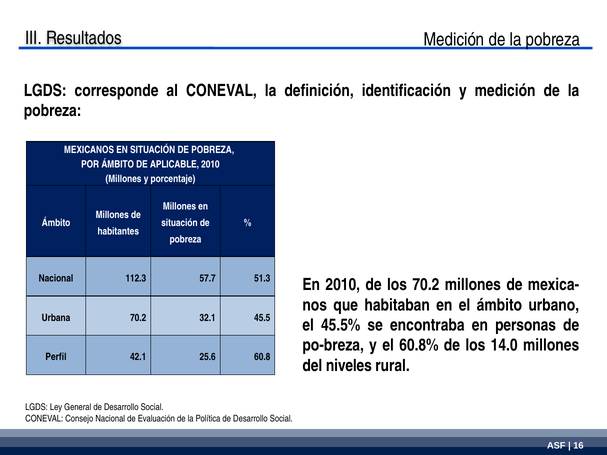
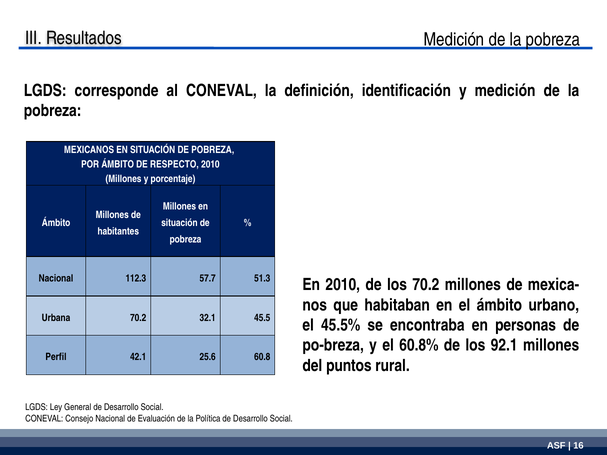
APLICABLE: APLICABLE -> RESPECTO
14.0: 14.0 -> 92.1
niveles: niveles -> puntos
